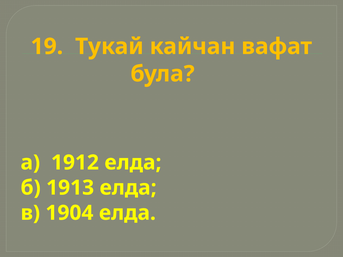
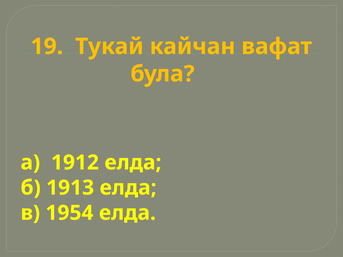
1904: 1904 -> 1954
